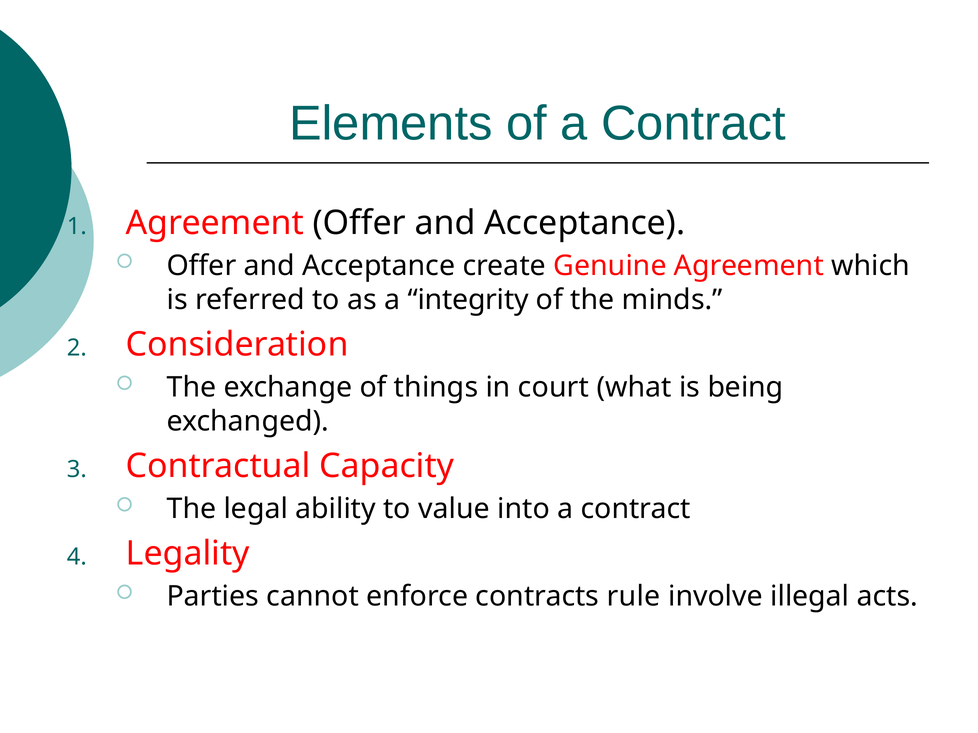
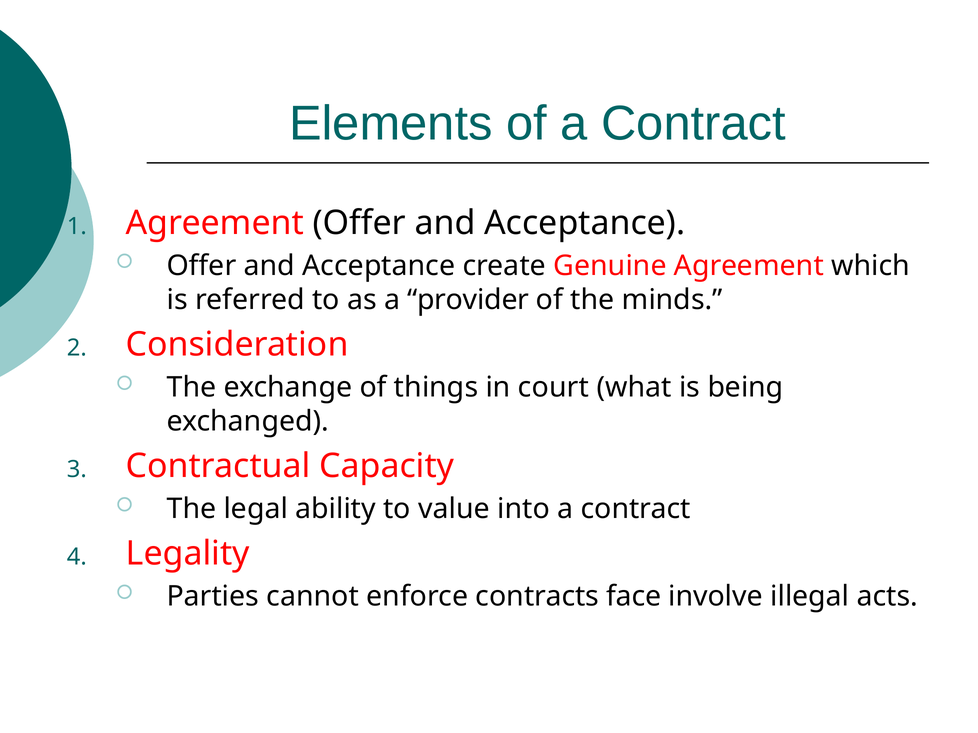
integrity: integrity -> provider
rule: rule -> face
